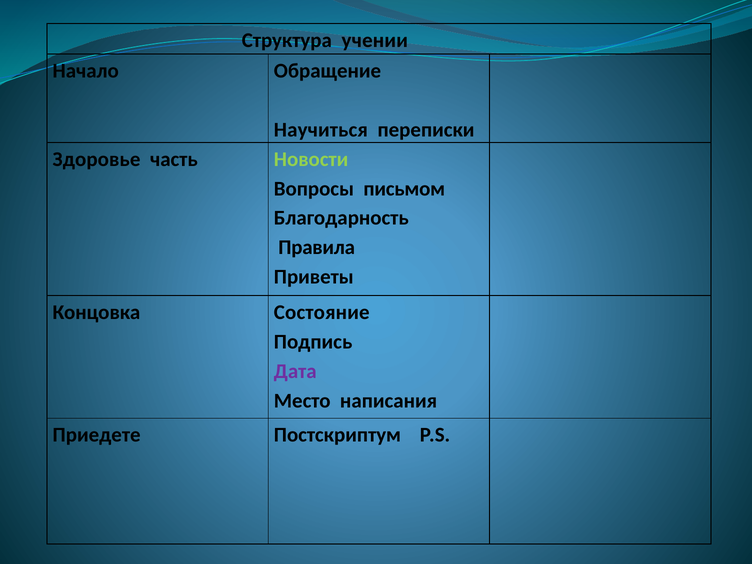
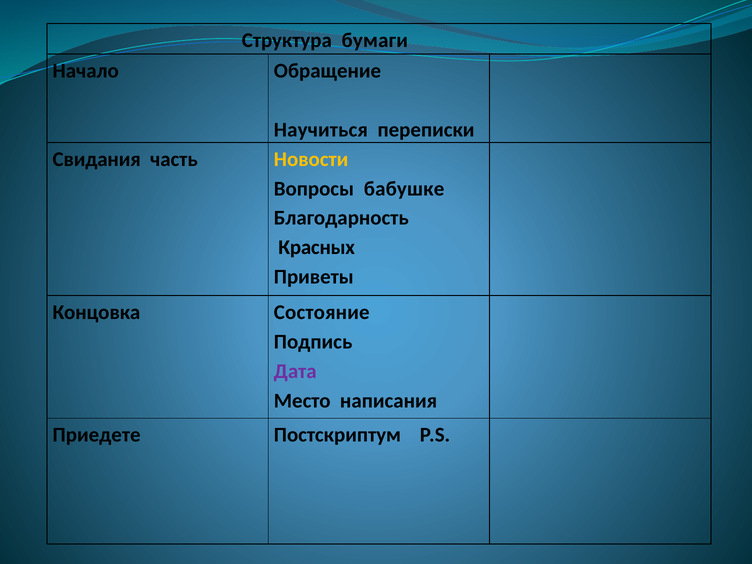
учении: учении -> бумаги
Здоровье: Здоровье -> Свидания
Новости colour: light green -> yellow
письмом: письмом -> бабушке
Правила: Правила -> Красных
